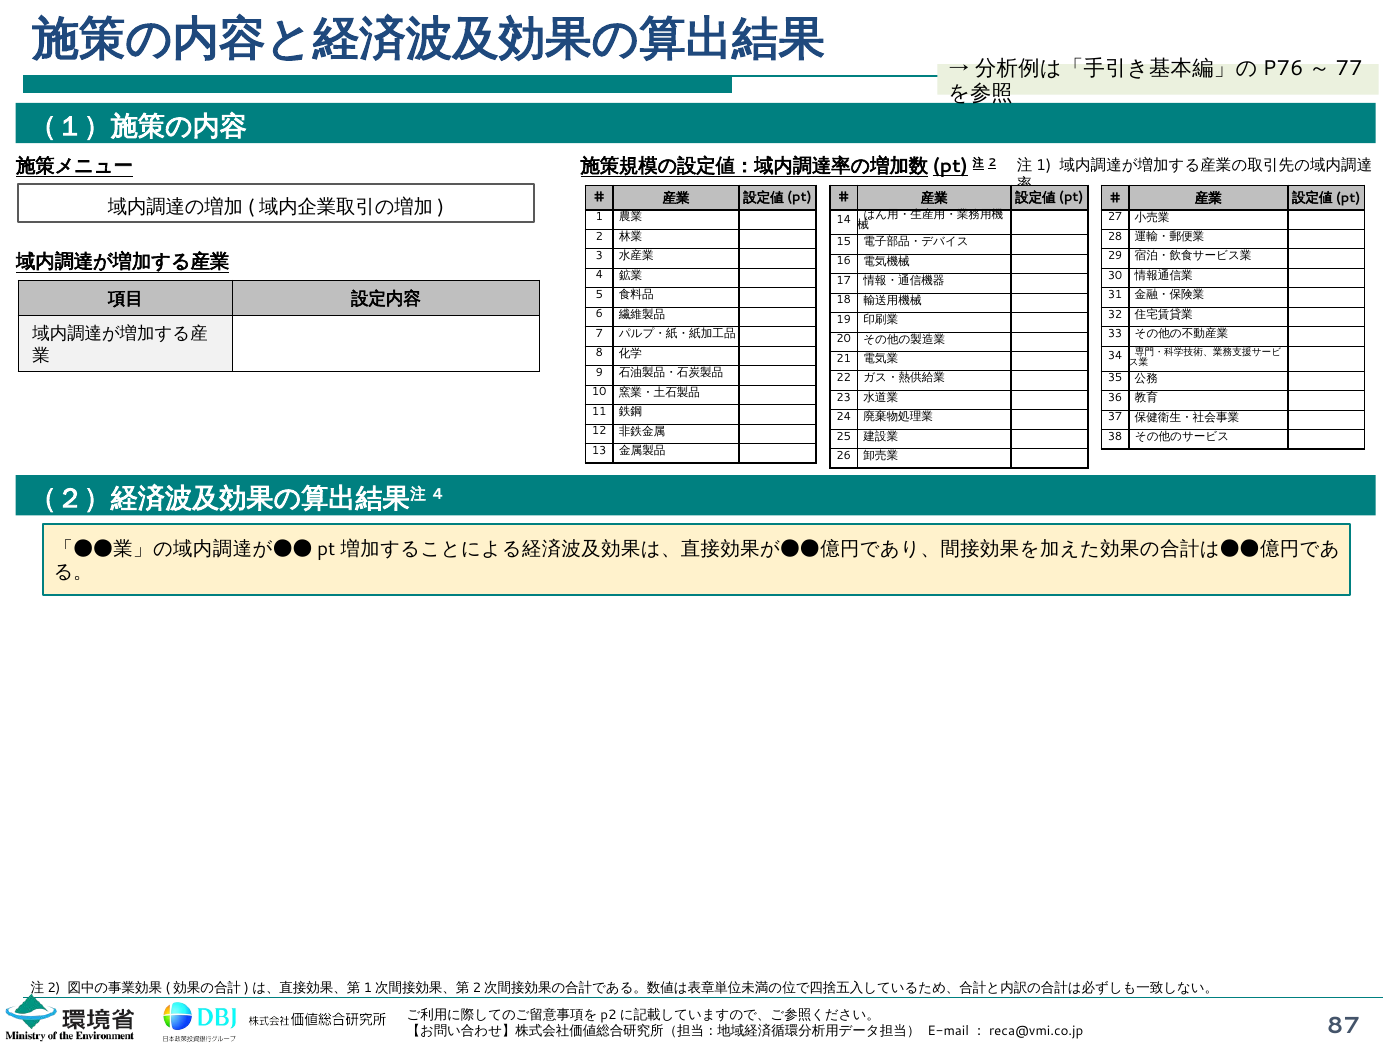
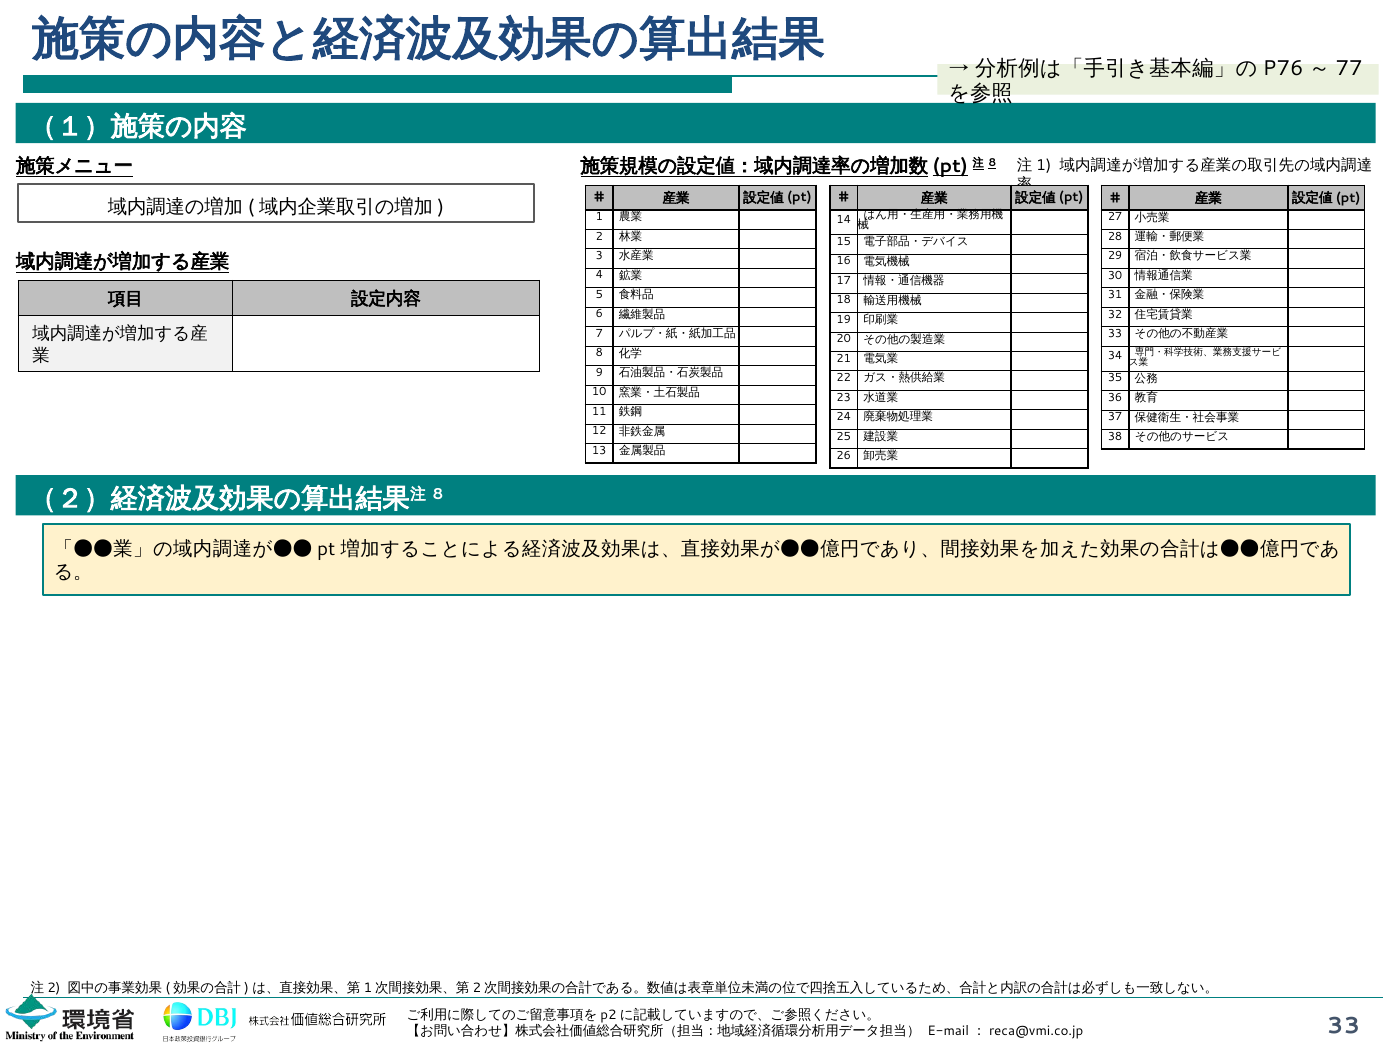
2 at (992, 163): 2 -> 8
4 at (438, 494): 4 -> 8
87 at (1344, 1025): 87 -> 33
